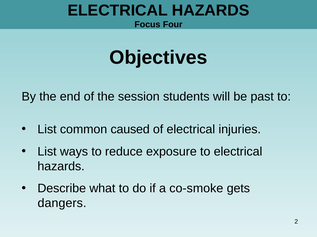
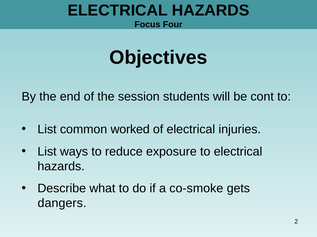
past: past -> cont
caused: caused -> worked
